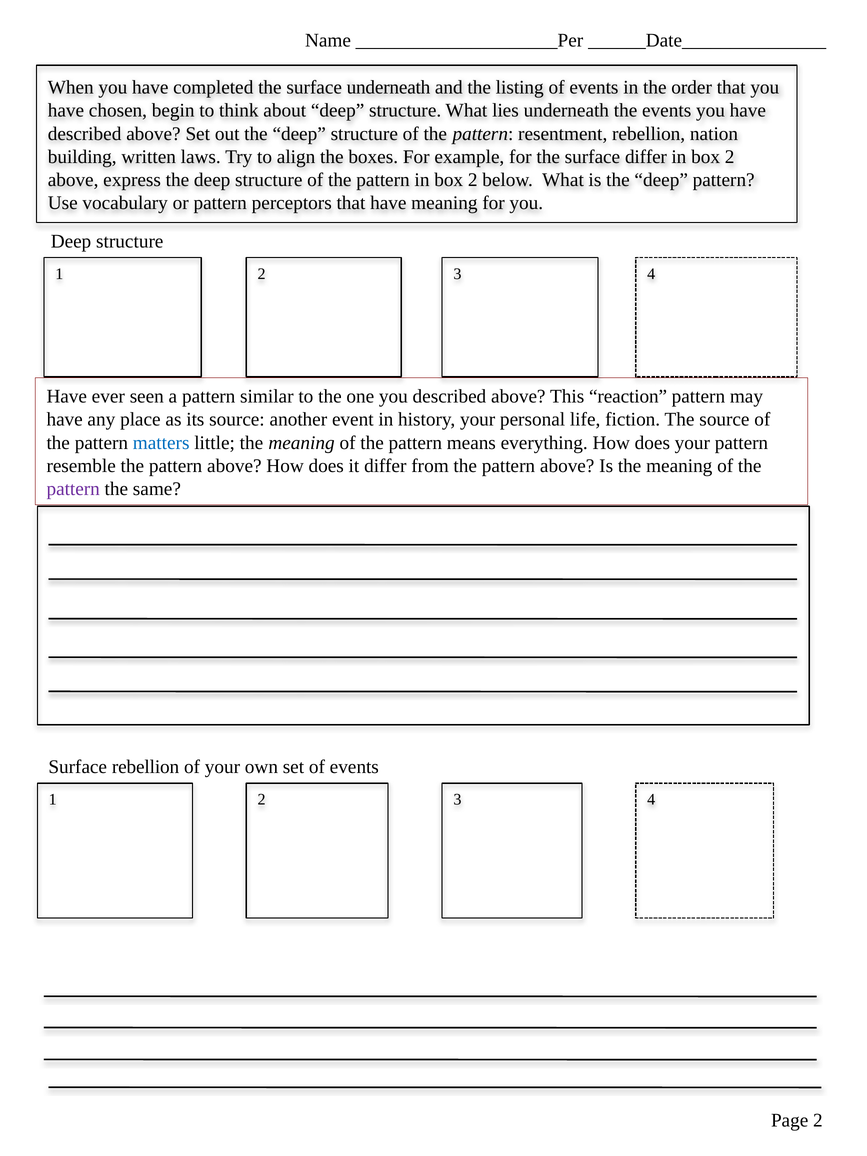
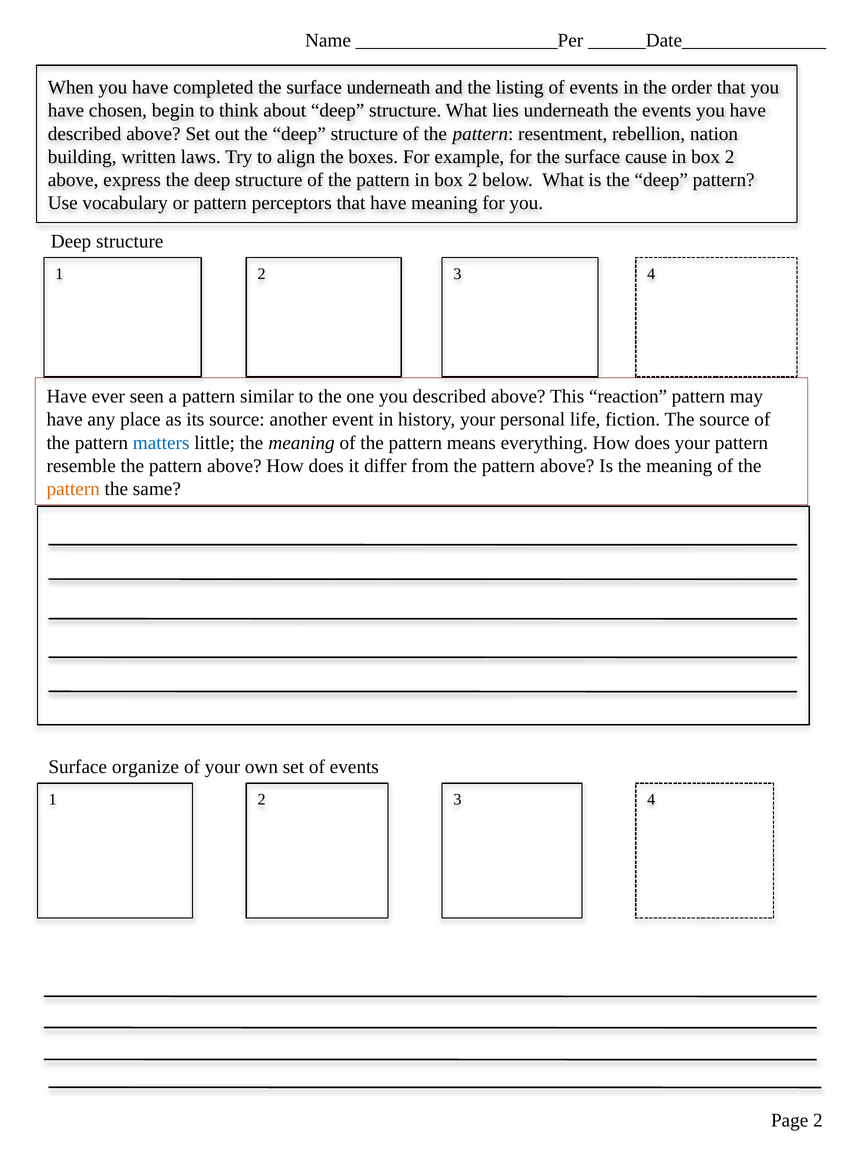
surface differ: differ -> cause
pattern at (73, 489) colour: purple -> orange
Surface rebellion: rebellion -> organize
